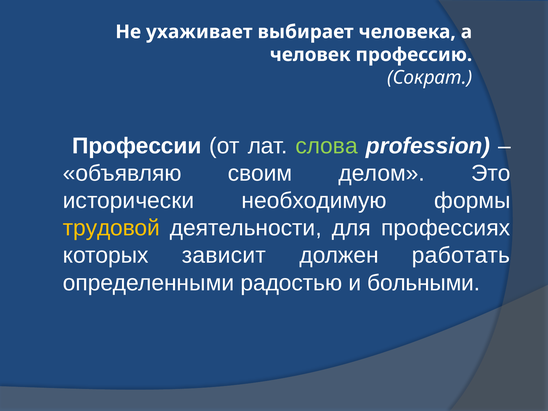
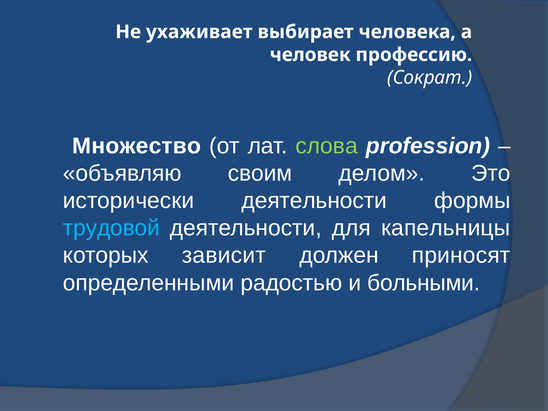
Профессии: Профессии -> Множество
исторически необходимую: необходимую -> деятельности
трудовой colour: yellow -> light blue
профессиях: профессиях -> капельницы
работать: работать -> приносят
